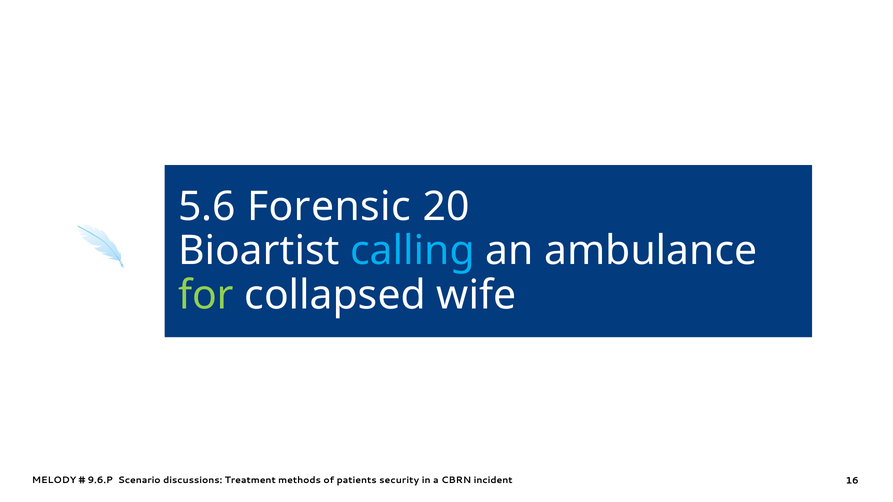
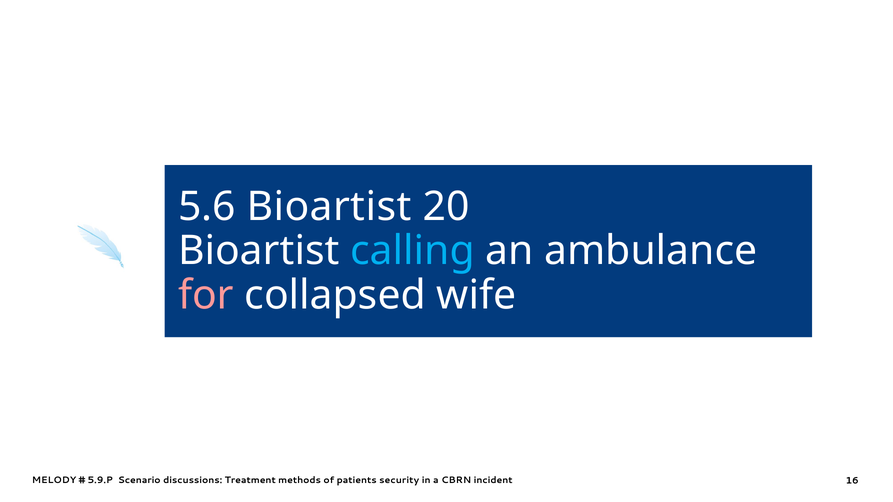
5.6 Forensic: Forensic -> Bioartist
for colour: light green -> pink
9.6.P: 9.6.P -> 5.9.P
